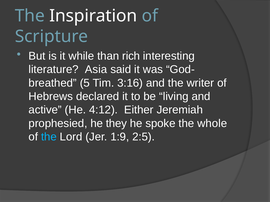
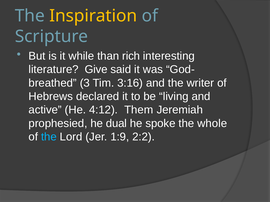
Inspiration colour: white -> yellow
Asia: Asia -> Give
5: 5 -> 3
Either: Either -> Them
they: they -> dual
2:5: 2:5 -> 2:2
